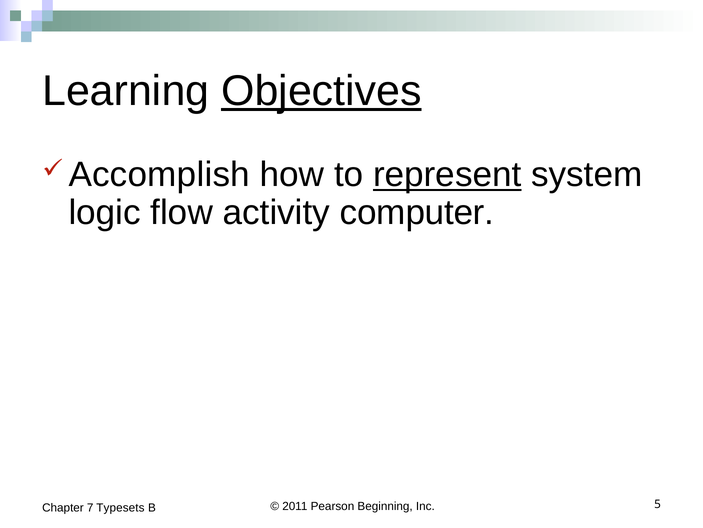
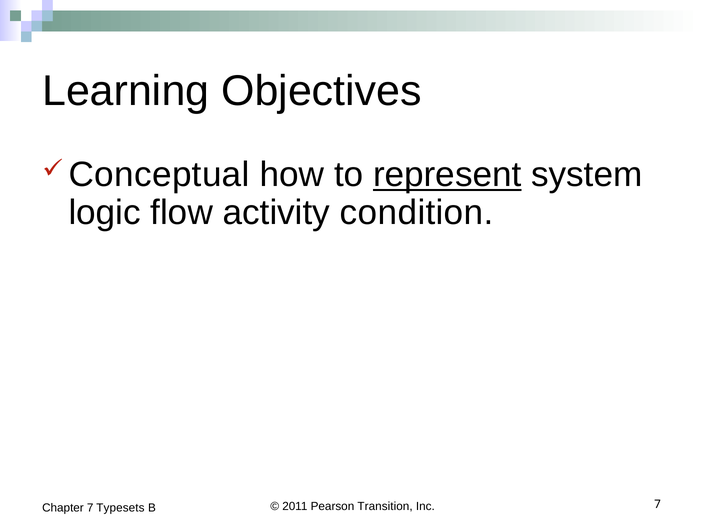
Objectives underline: present -> none
Accomplish: Accomplish -> Conceptual
computer: computer -> condition
Beginning: Beginning -> Transition
Inc 5: 5 -> 7
